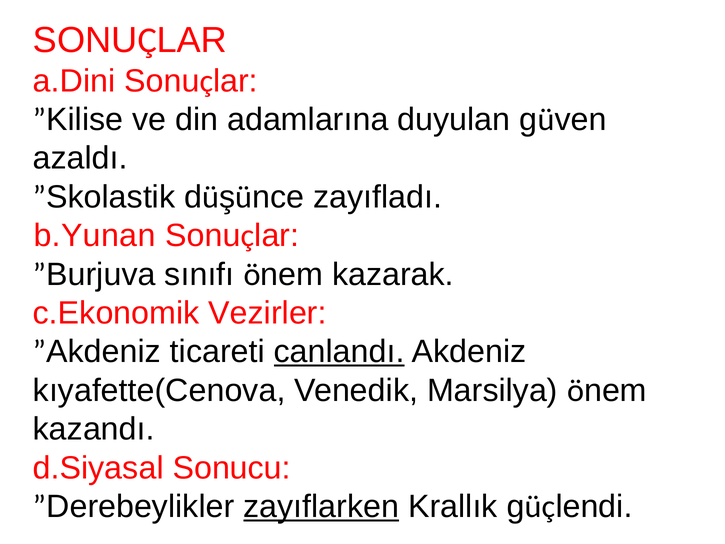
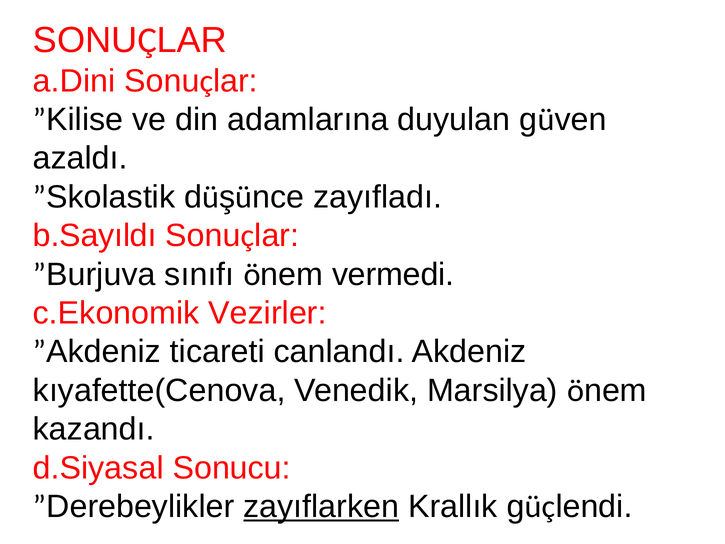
b.Yunan: b.Yunan -> b.Sayıldı
kazarak: kazarak -> vermedi
canlandı underline: present -> none
